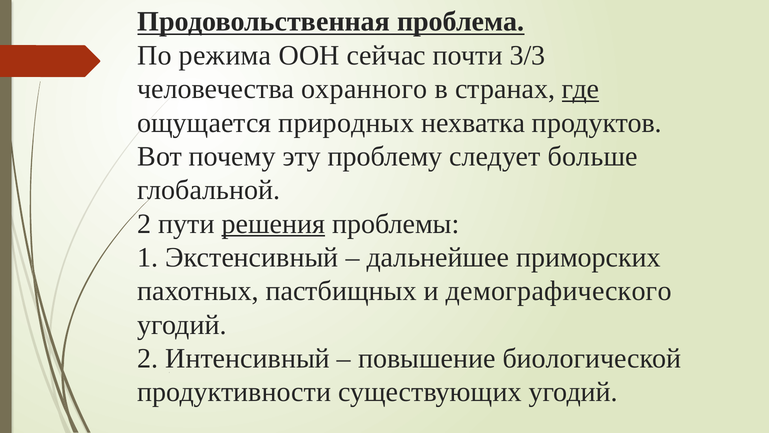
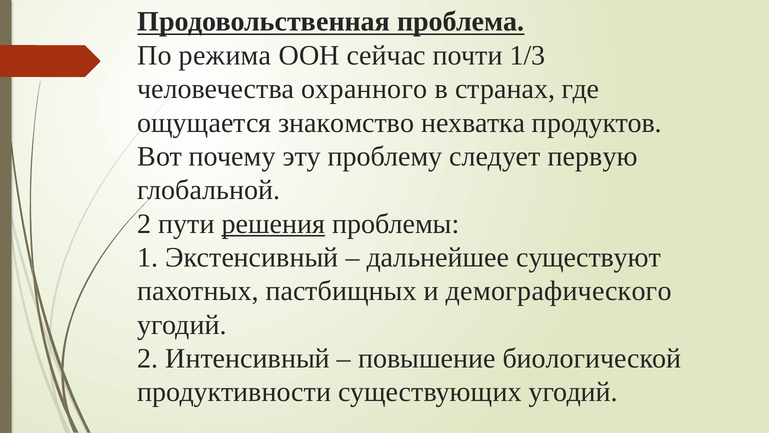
3/3: 3/3 -> 1/3
где underline: present -> none
природных: природных -> знакомство
больше: больше -> первую
приморских: приморских -> существуют
